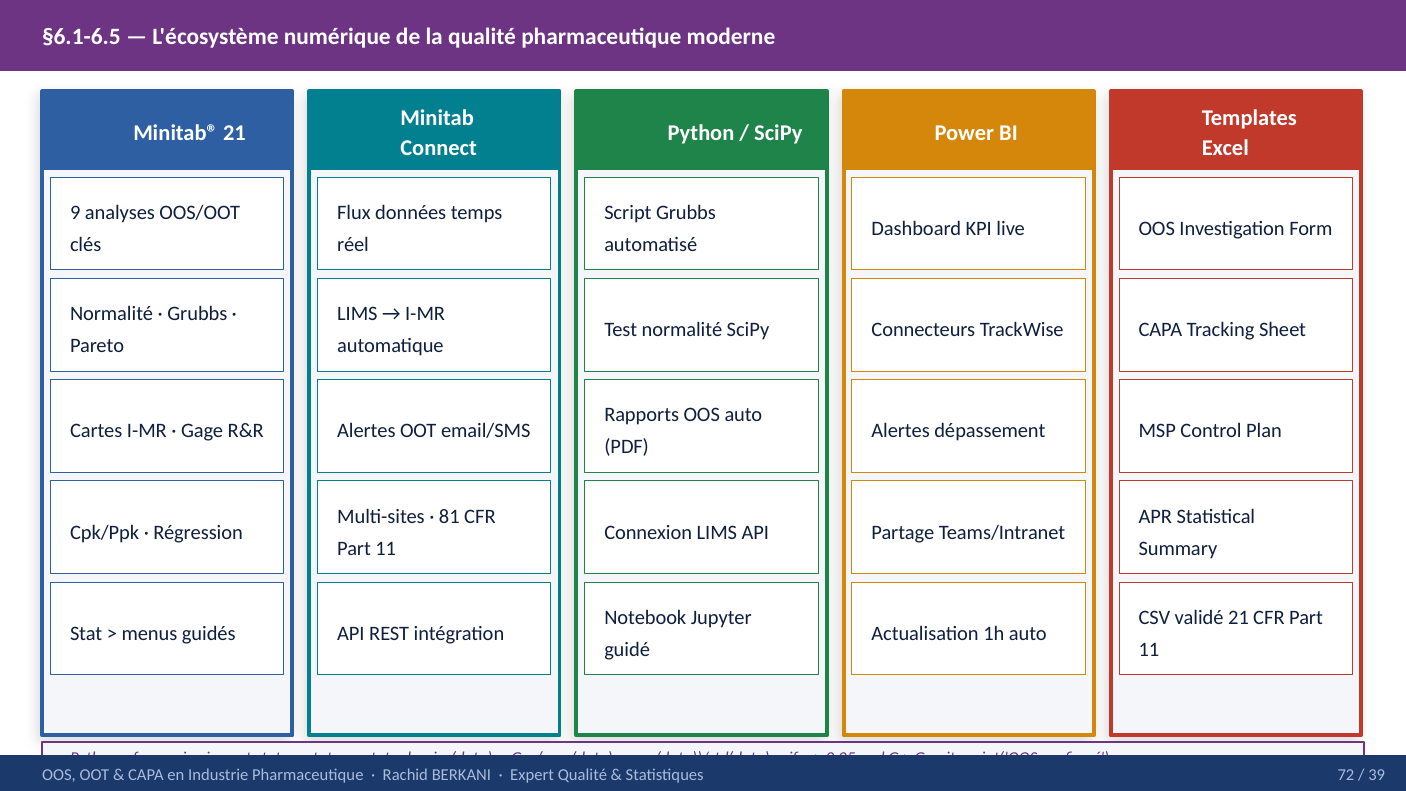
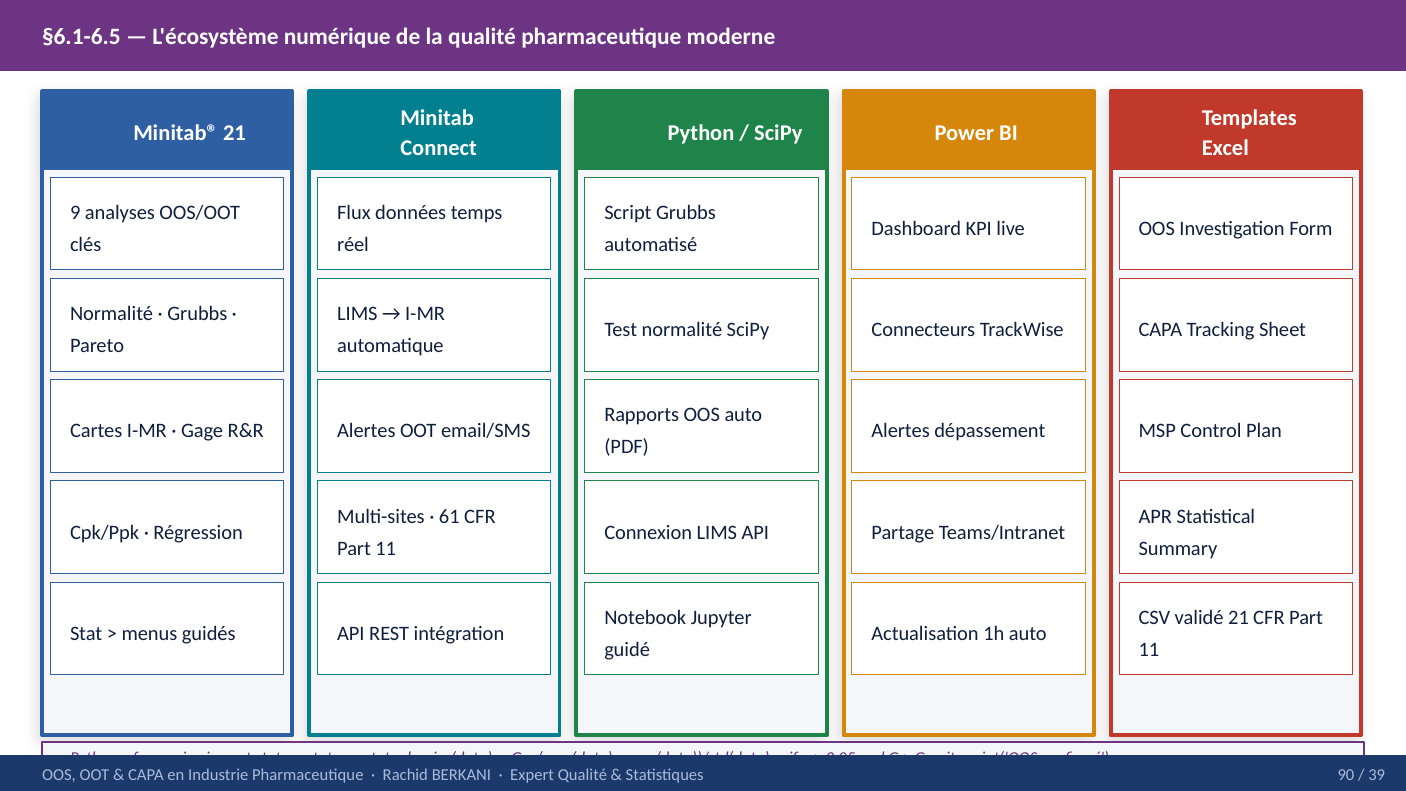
81: 81 -> 61
72: 72 -> 90
